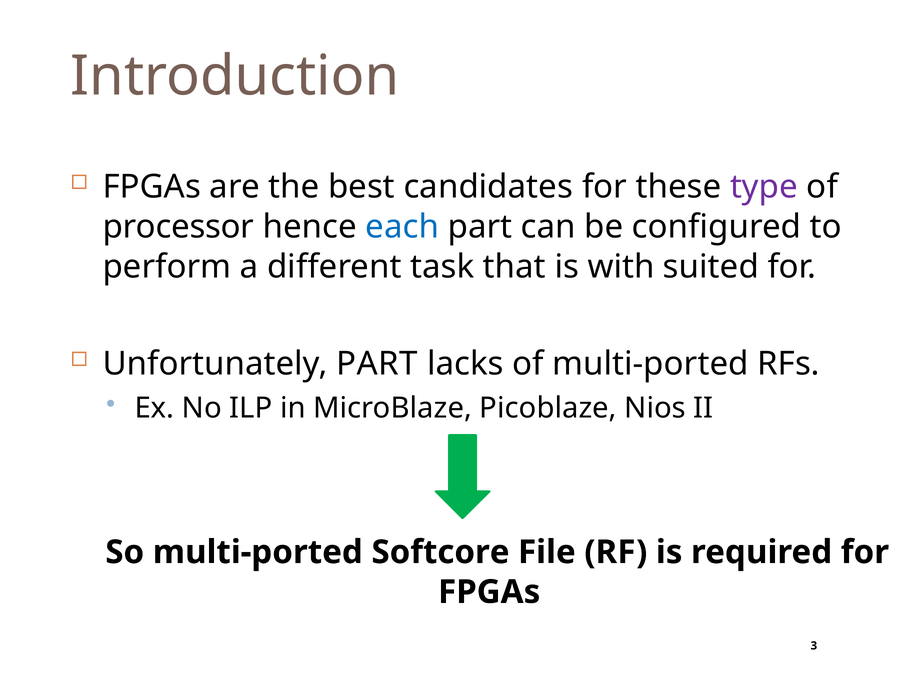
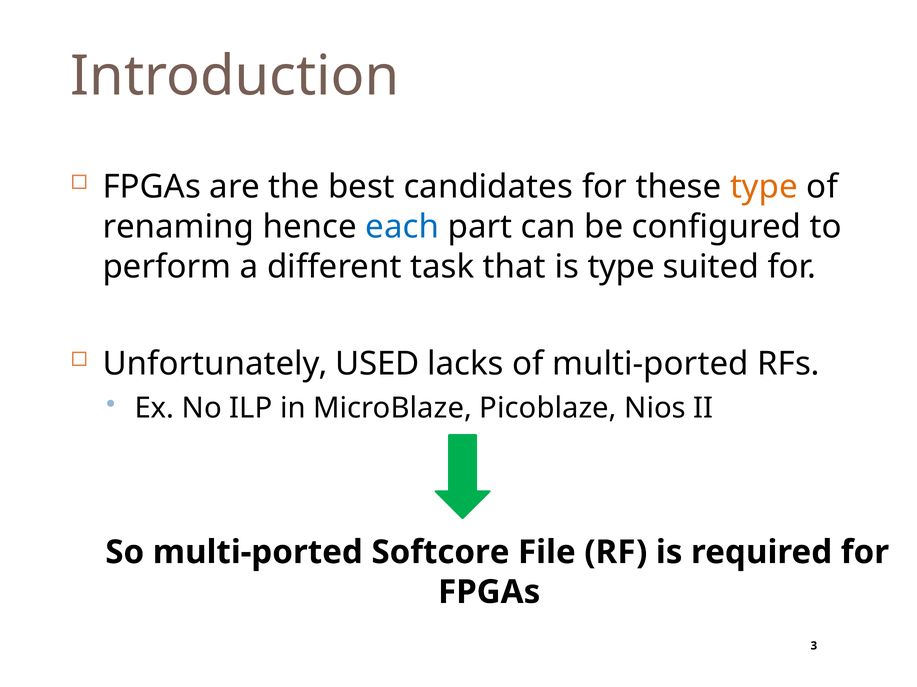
type at (764, 187) colour: purple -> orange
processor: processor -> renaming
is with: with -> type
Unfortunately PART: PART -> USED
